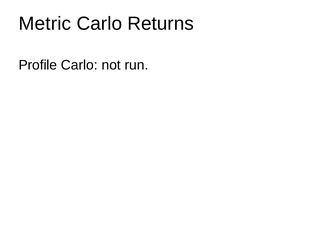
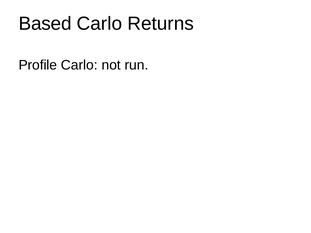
Metric: Metric -> Based
